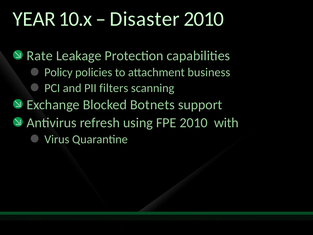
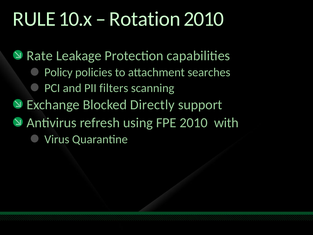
YEAR: YEAR -> RULE
Disaster: Disaster -> Rotation
business: business -> searches
Botnets: Botnets -> Directly
